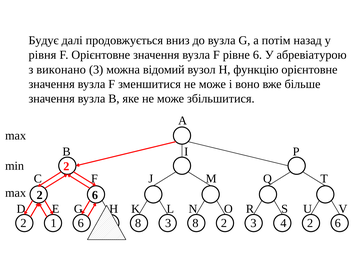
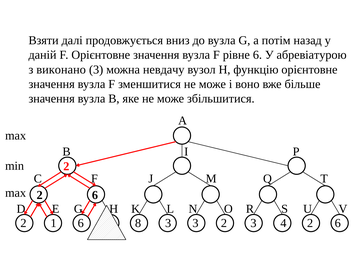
Будує: Будує -> Взяти
рівня: рівня -> даній
відомий: відомий -> невдачу
3 8: 8 -> 3
